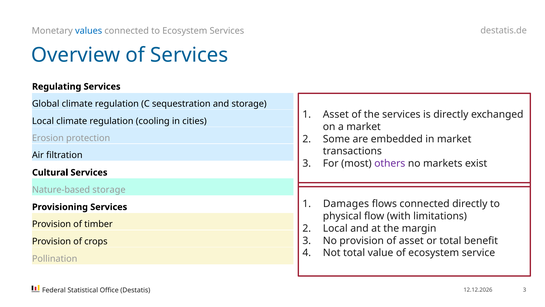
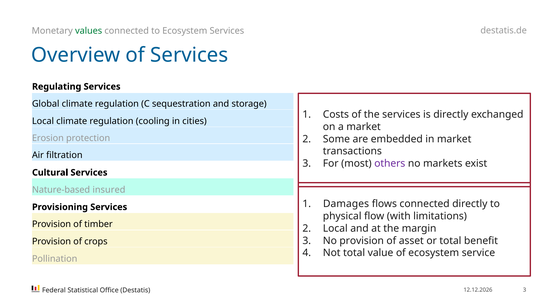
values colour: blue -> green
Asset at (336, 114): Asset -> Costs
Nature-based storage: storage -> insured
